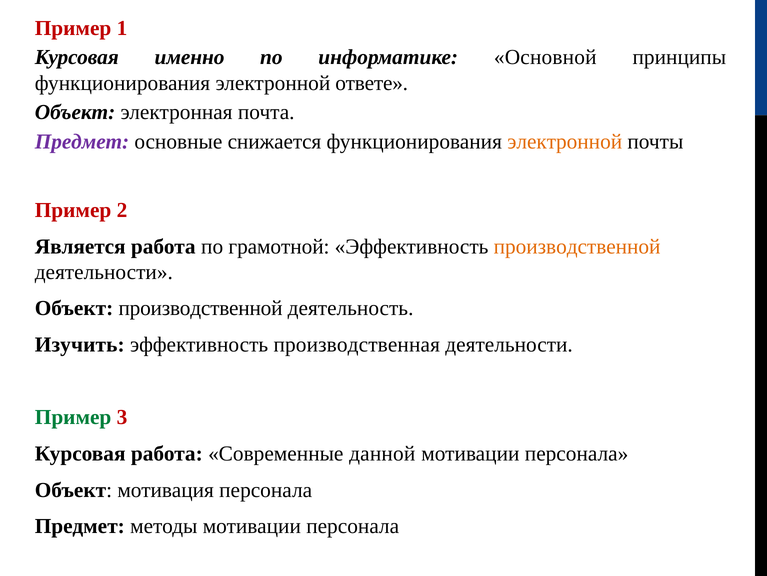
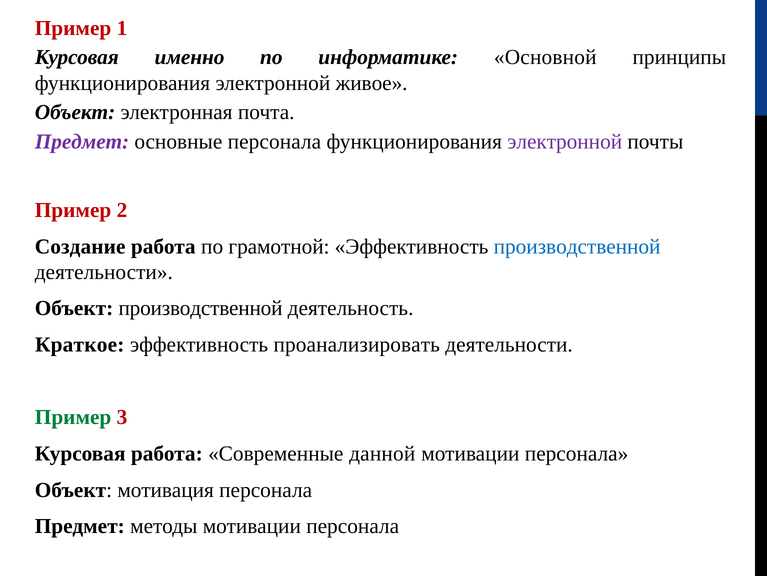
ответе: ответе -> живое
основные снижается: снижается -> персонала
электронной at (565, 142) colour: orange -> purple
Является: Является -> Создание
производственной at (577, 246) colour: orange -> blue
Изучить: Изучить -> Краткое
производственная: производственная -> проанализировать
